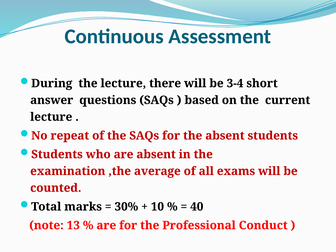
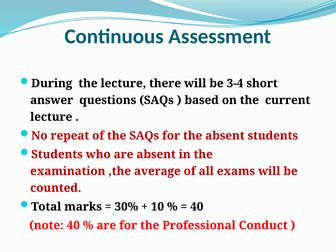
note 13: 13 -> 40
